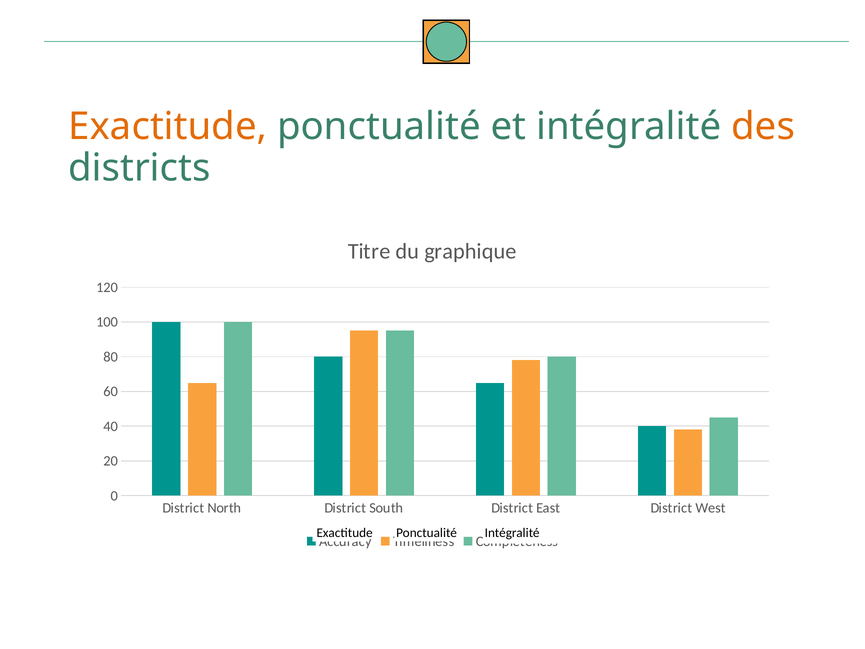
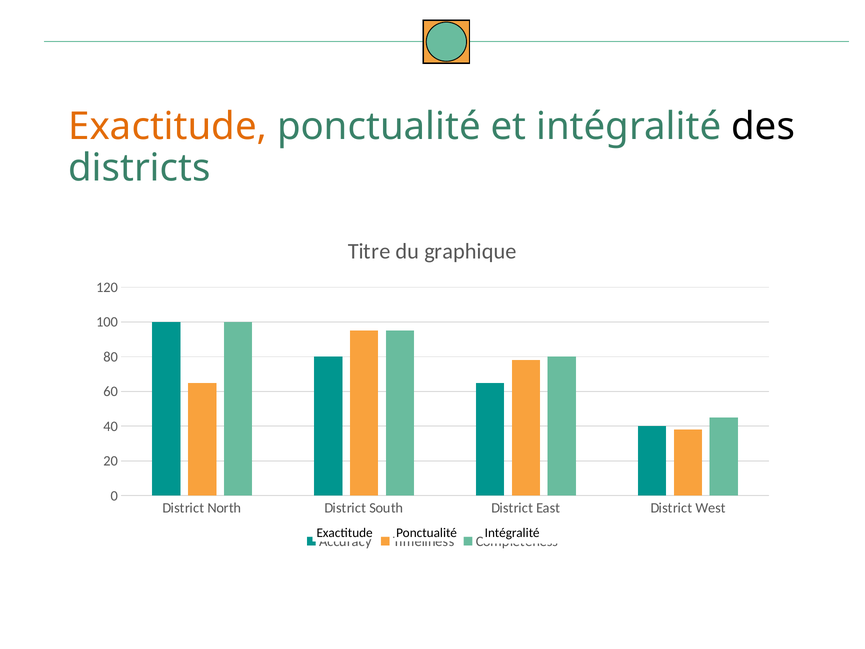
des colour: orange -> black
